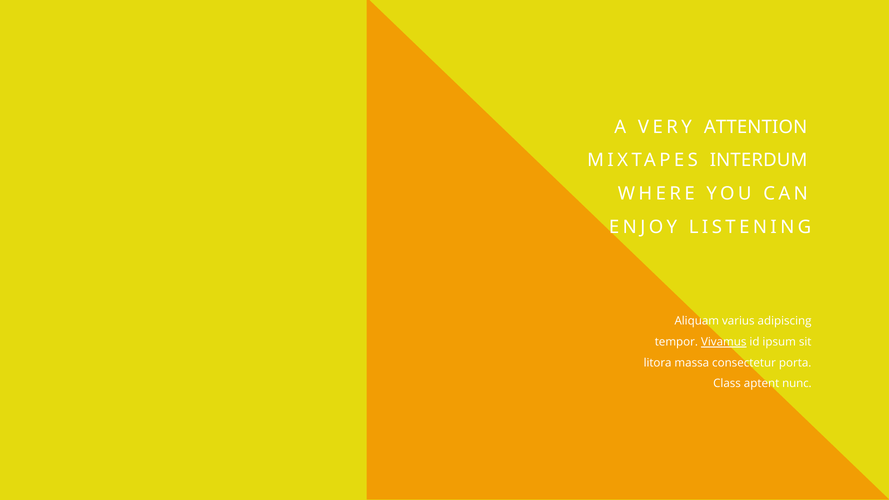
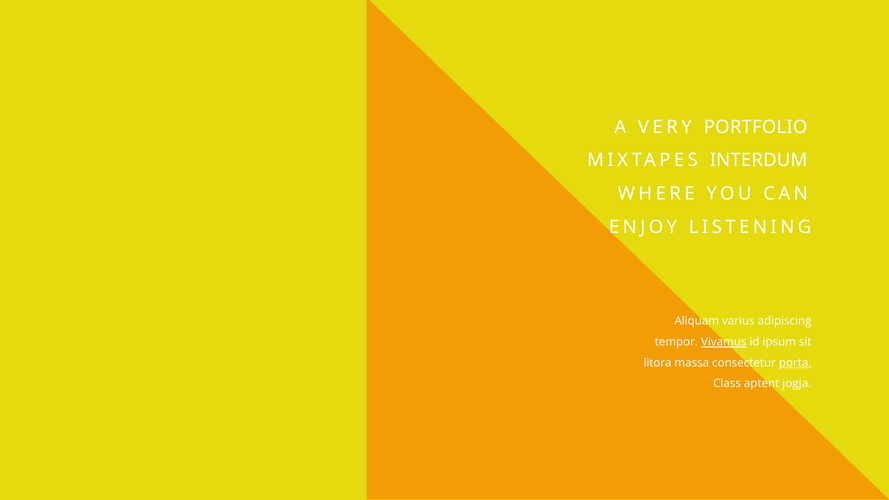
ATTENTION: ATTENTION -> PORTFOLIO
porta underline: none -> present
nunc: nunc -> jogja
